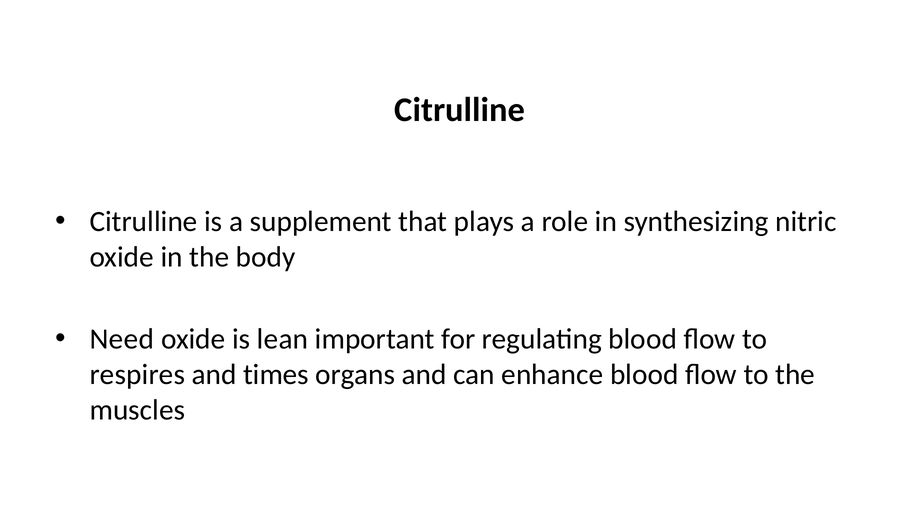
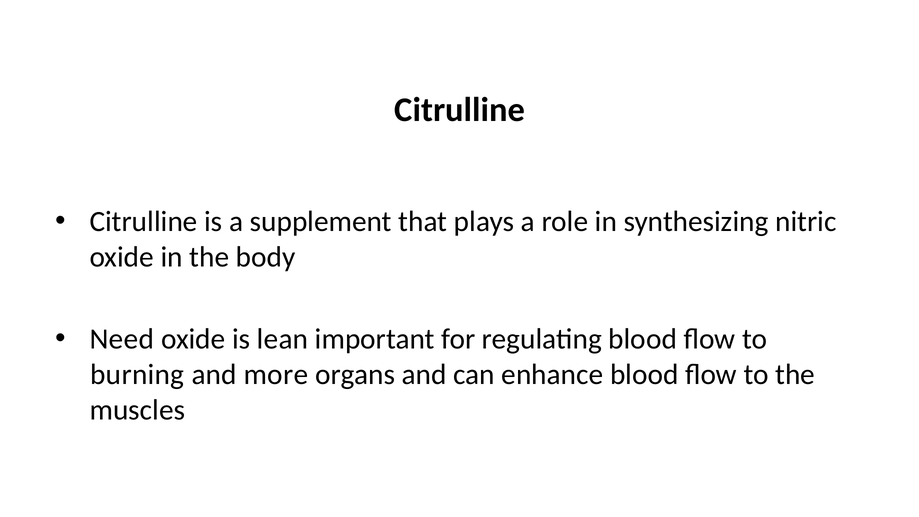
respires: respires -> burning
times: times -> more
